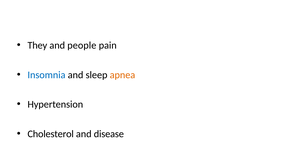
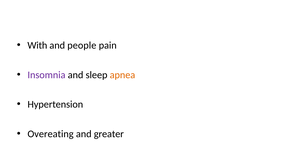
They: They -> With
Insomnia colour: blue -> purple
Cholesterol: Cholesterol -> Overeating
disease: disease -> greater
